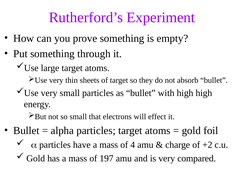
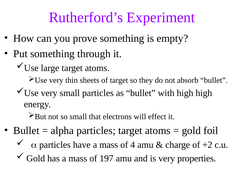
compared: compared -> properties
